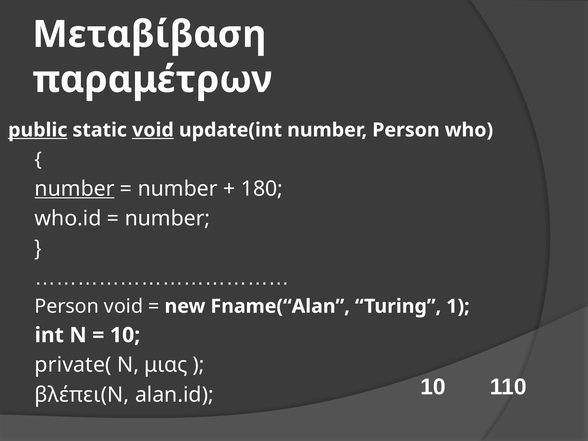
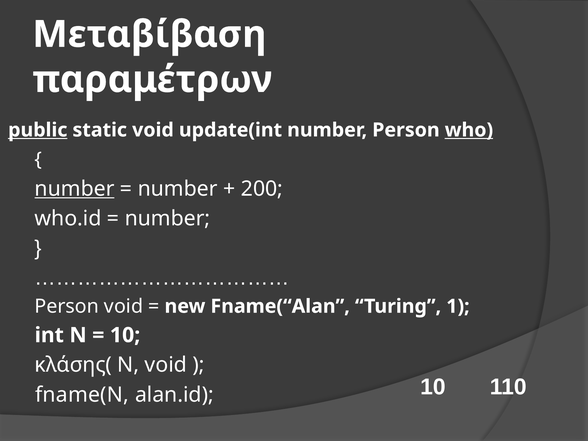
void at (153, 130) underline: present -> none
who underline: none -> present
180: 180 -> 200
private(: private( -> κλάσης(
N μιας: μιας -> void
βλέπει(N: βλέπει(N -> fname(N
